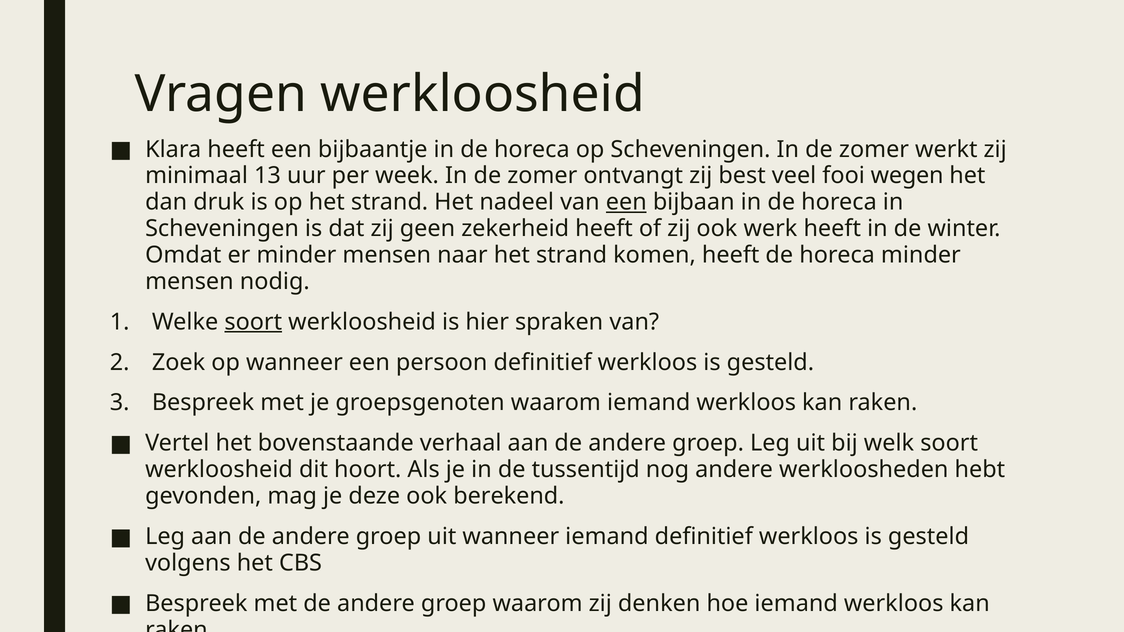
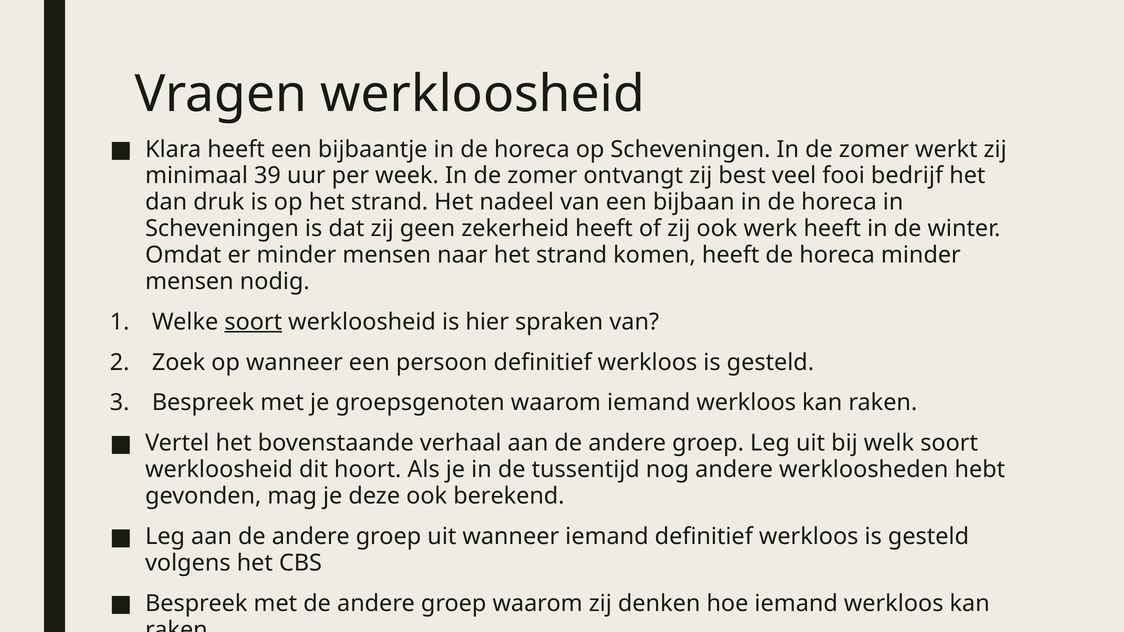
13: 13 -> 39
wegen: wegen -> bedrijf
een at (626, 202) underline: present -> none
